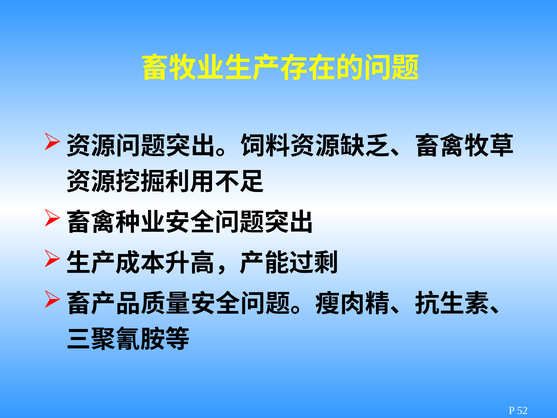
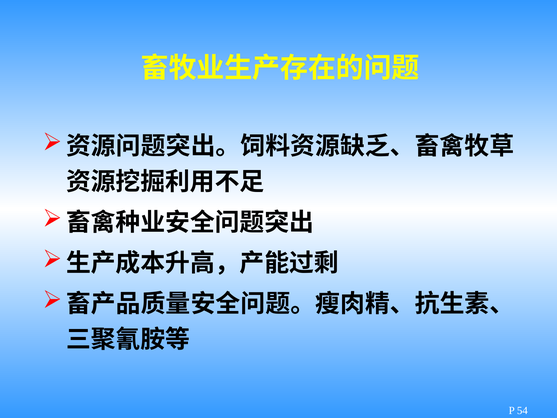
52: 52 -> 54
